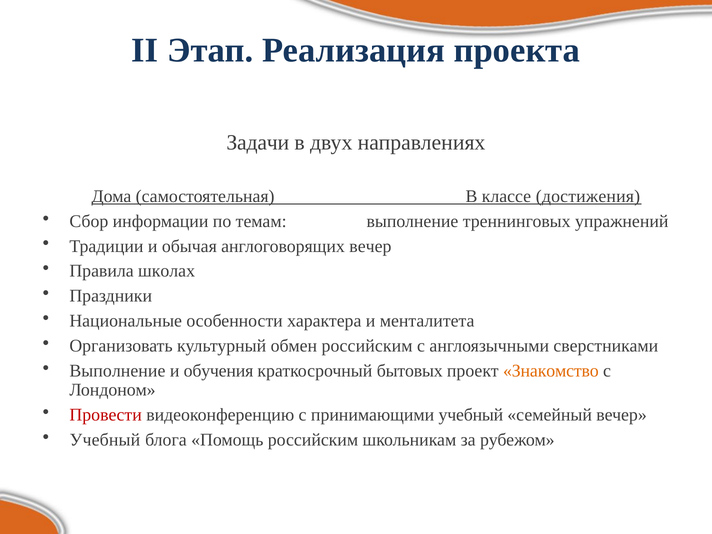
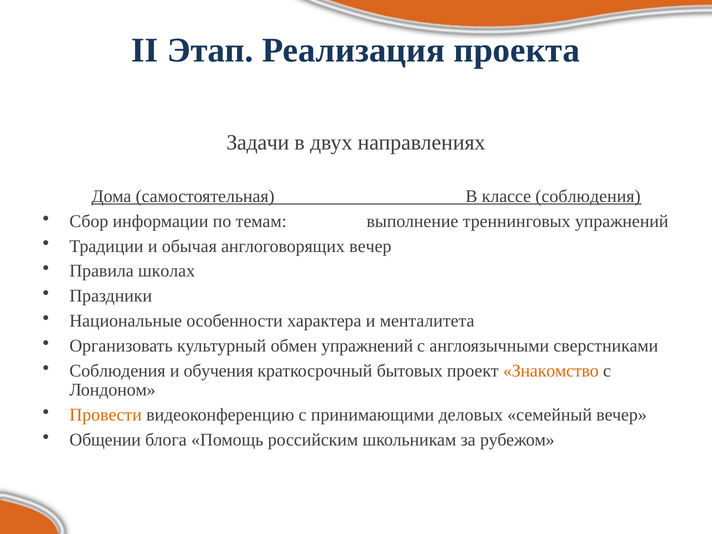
классе достижения: достижения -> соблюдения
обмен российским: российским -> упражнений
Выполнение at (117, 371): Выполнение -> Соблюдения
Провести colour: red -> orange
принимающими учебный: учебный -> деловых
Учебный at (105, 440): Учебный -> Общении
